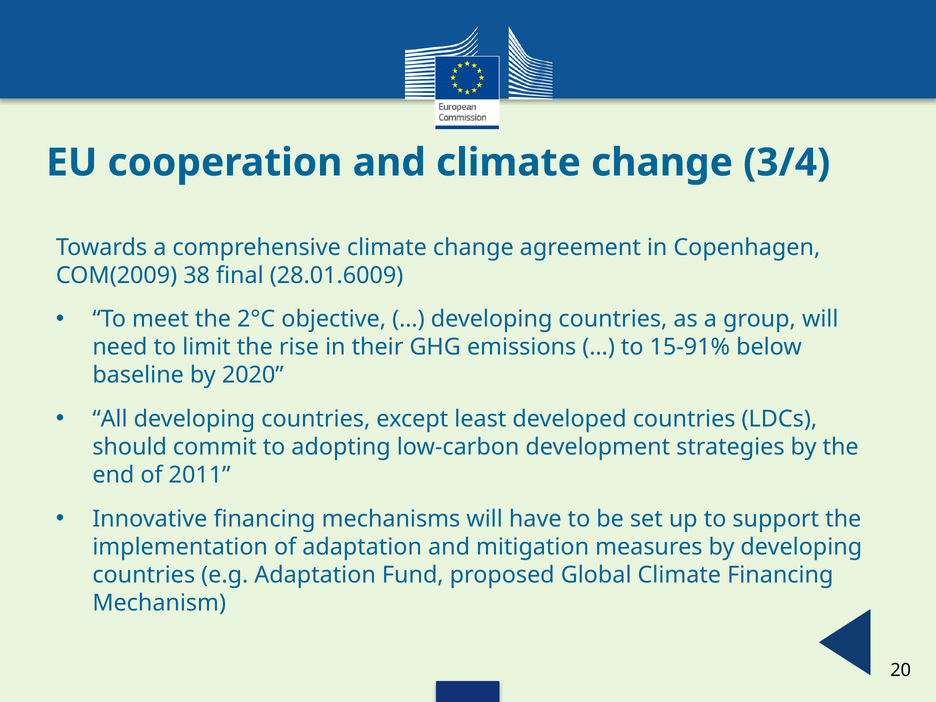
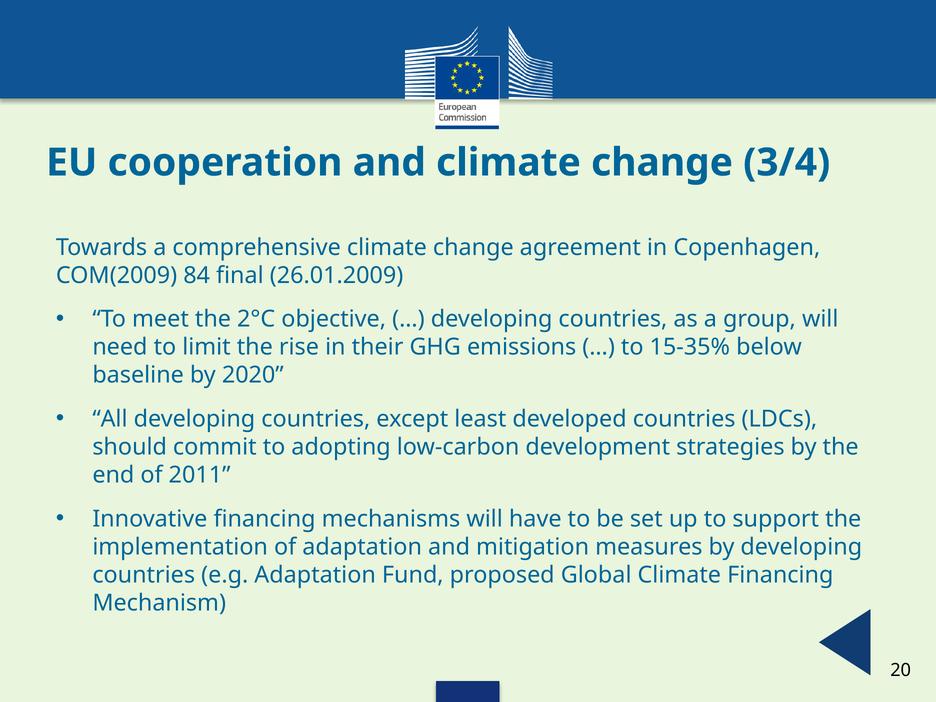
38: 38 -> 84
28.01.6009: 28.01.6009 -> 26.01.2009
15-91%: 15-91% -> 15-35%
